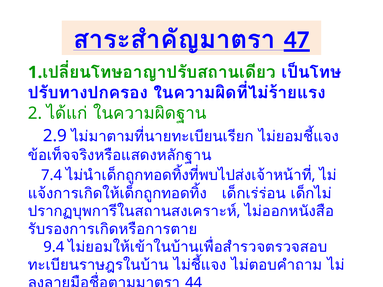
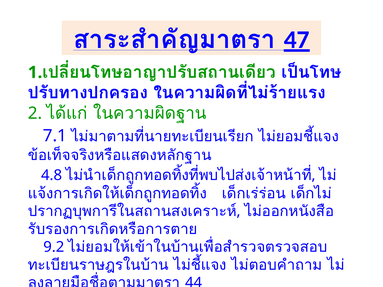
2.9: 2.9 -> 7.1
7.4: 7.4 -> 4.8
9.4: 9.4 -> 9.2
